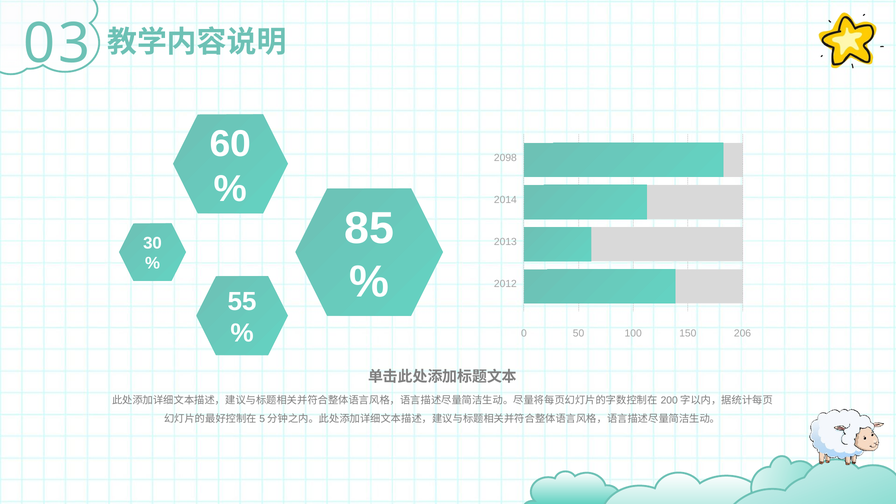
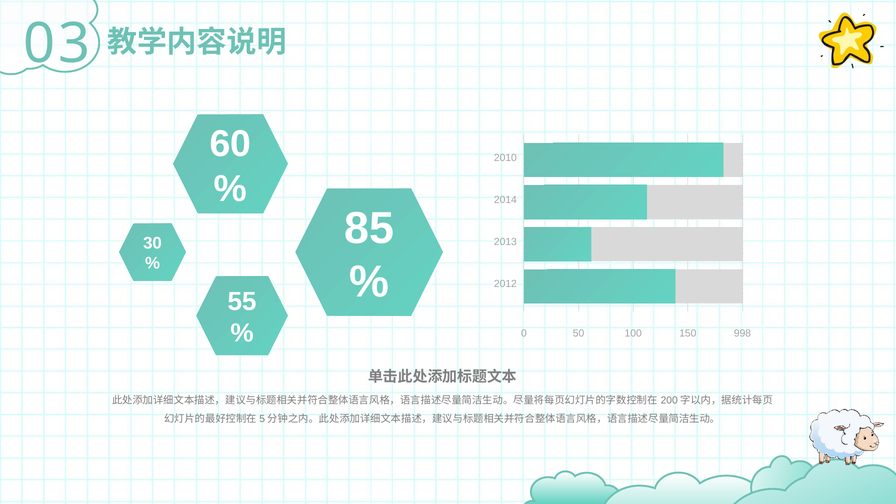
2098: 2098 -> 2010
206: 206 -> 998
